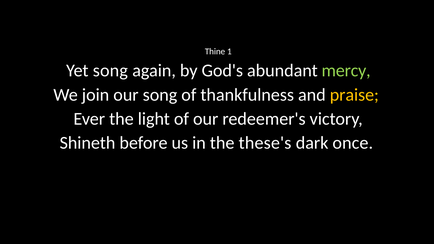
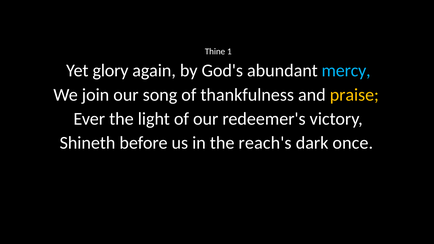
Yet song: song -> glory
mercy colour: light green -> light blue
these's: these's -> reach's
